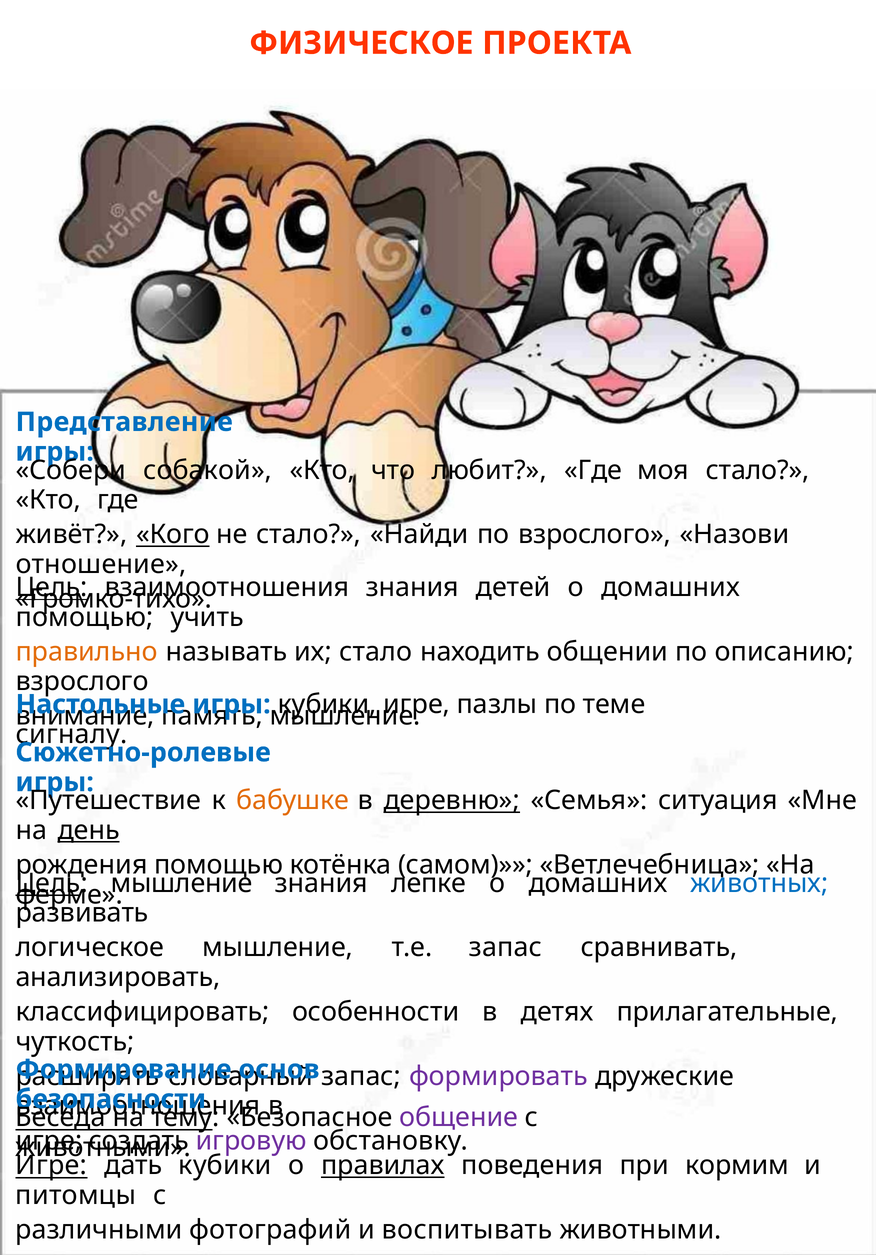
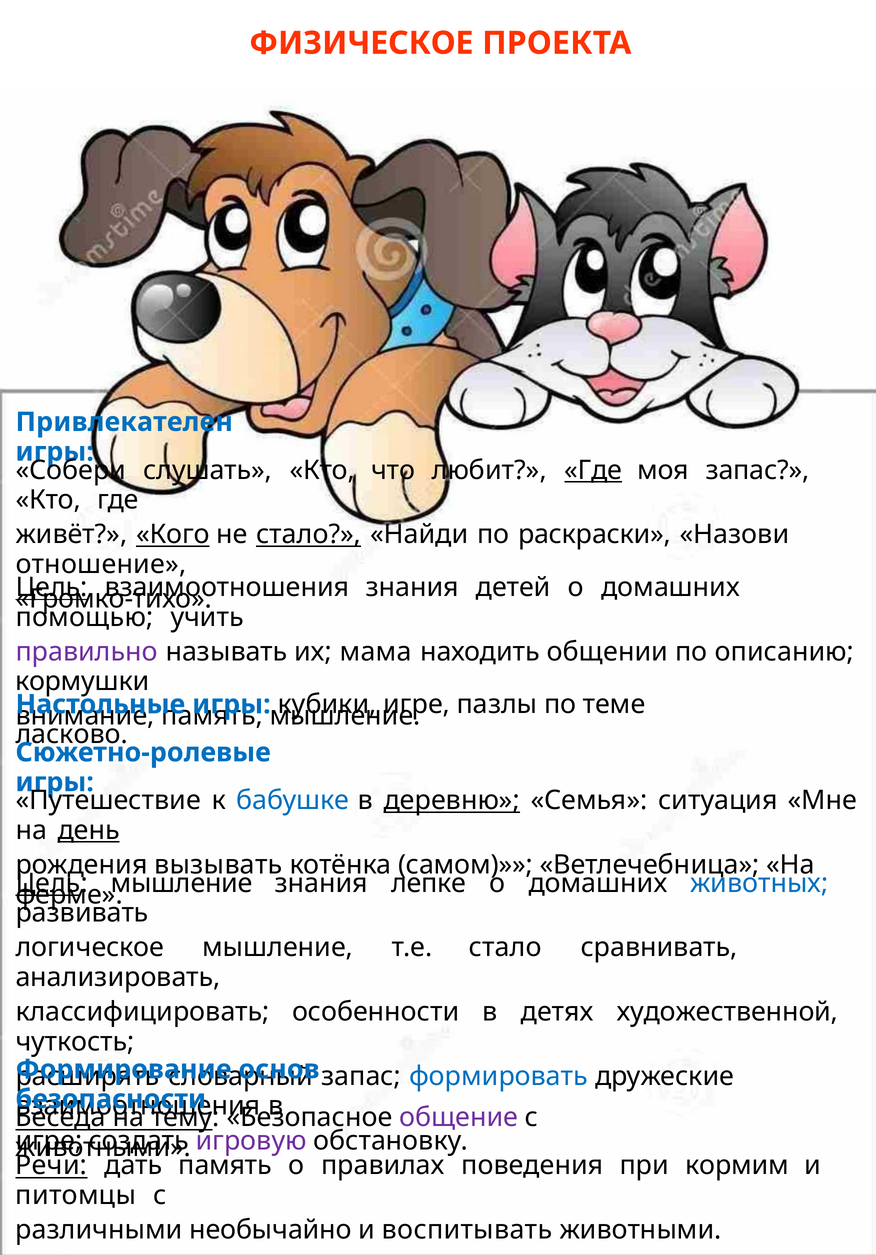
Представление: Представление -> Привлекателен
собакой: собакой -> слушать
Где at (593, 470) underline: none -> present
моя стало: стало -> запас
стало at (309, 534) underline: none -> present
по взрослого: взрослого -> раскраски
правильно colour: orange -> purple
их стало: стало -> мама
взрослого at (82, 681): взрослого -> кормушки
сигналу: сигналу -> ласково
бабушке colour: orange -> blue
рождения помощью: помощью -> вызывать
т.е запас: запас -> стало
прилагательные: прилагательные -> художественной
формировать colour: purple -> blue
Игре at (51, 1165): Игре -> Речи
дать кубики: кубики -> память
правилах underline: present -> none
фотографий: фотографий -> необычайно
